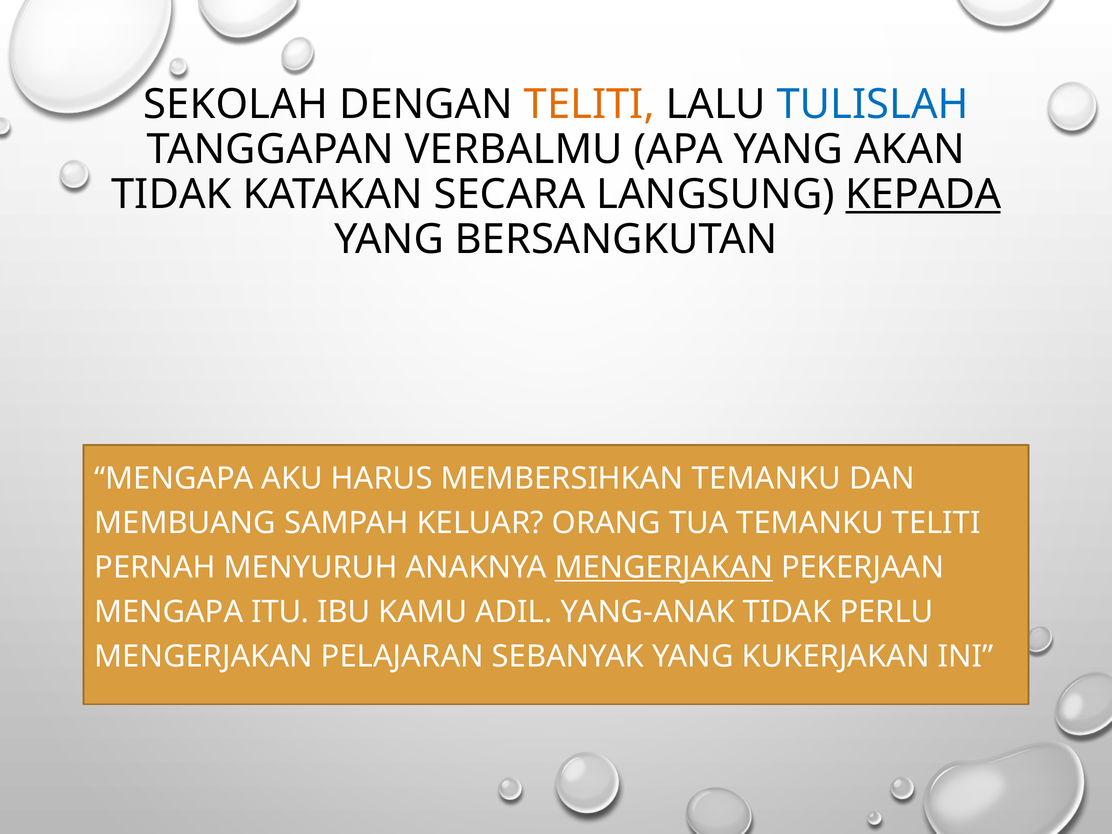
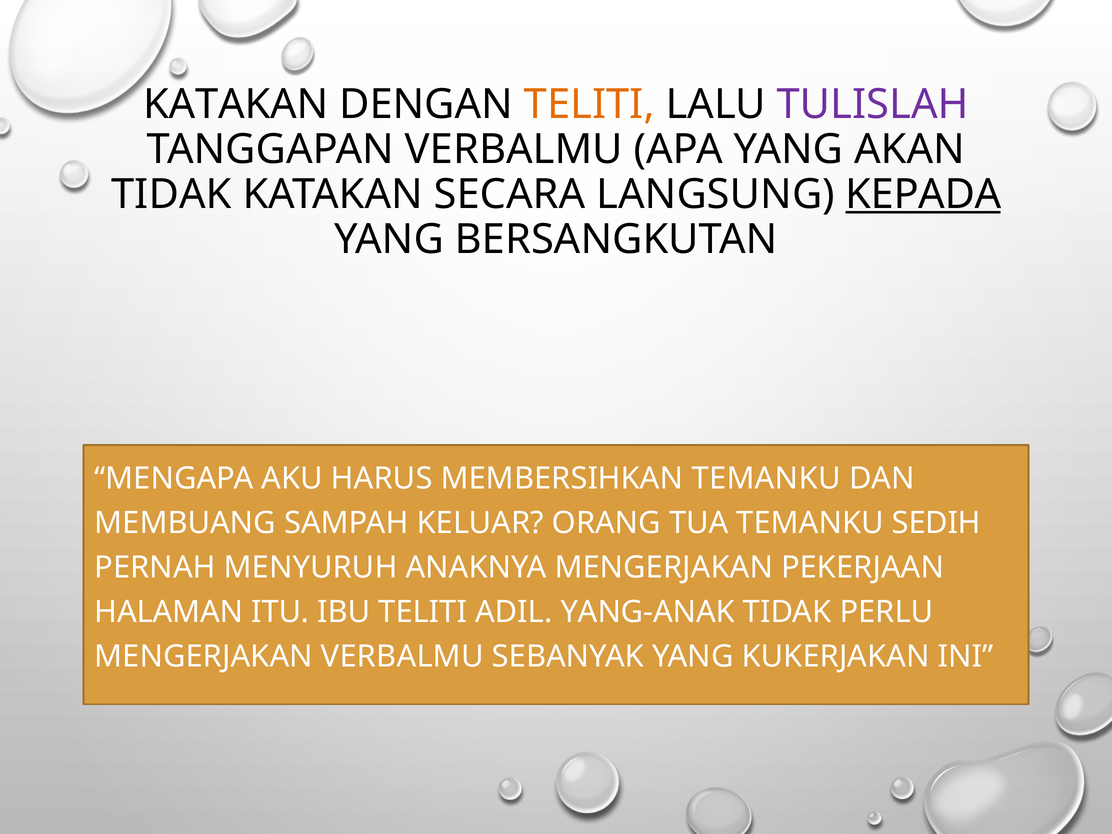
SEKOLAH at (236, 104): SEKOLAH -> KATAKAN
TULISLAH colour: blue -> purple
TEMANKU TELITI: TELITI -> SEDIH
MENGERJAKAN at (664, 567) underline: present -> none
MENGAPA at (169, 612): MENGAPA -> HALAMAN
IBU KAMU: KAMU -> TELITI
MENGERJAKAN PELAJARAN: PELAJARAN -> VERBALMU
